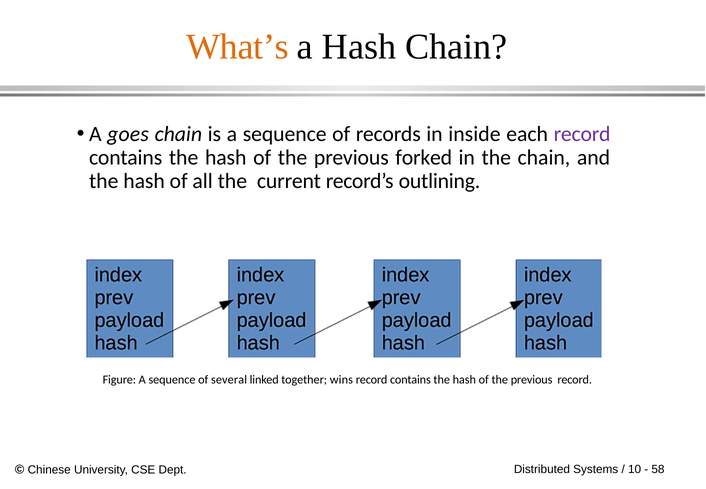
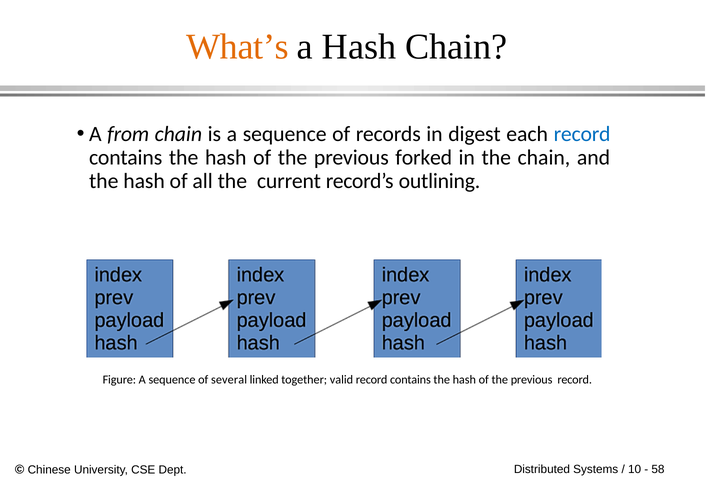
goes: goes -> from
inside: inside -> digest
record at (582, 134) colour: purple -> blue
wins: wins -> valid
